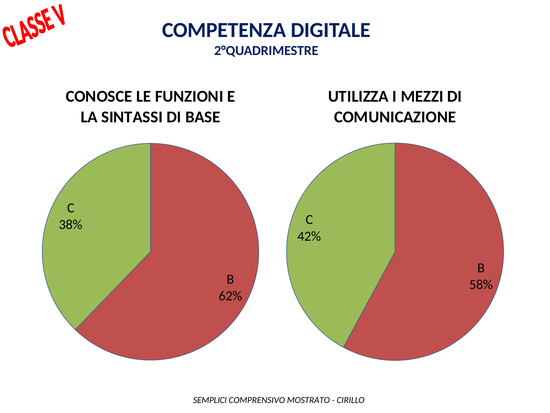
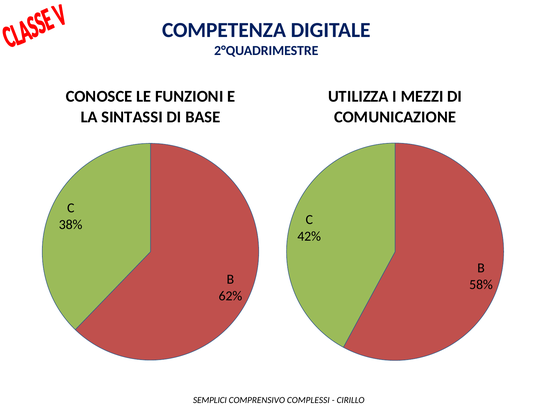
MOSTRATO: MOSTRATO -> COMPLESSI
